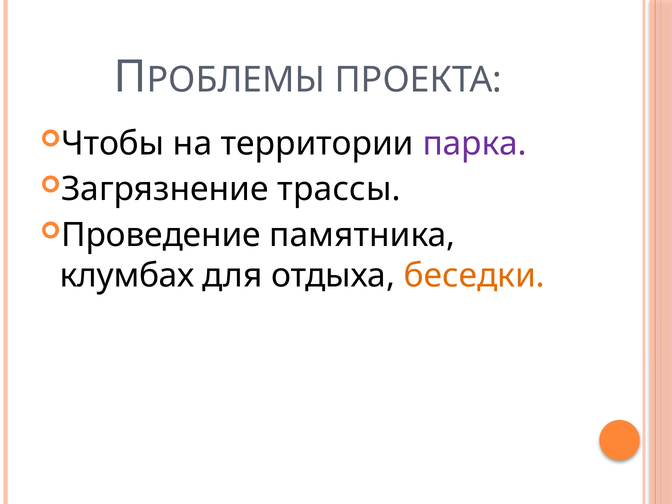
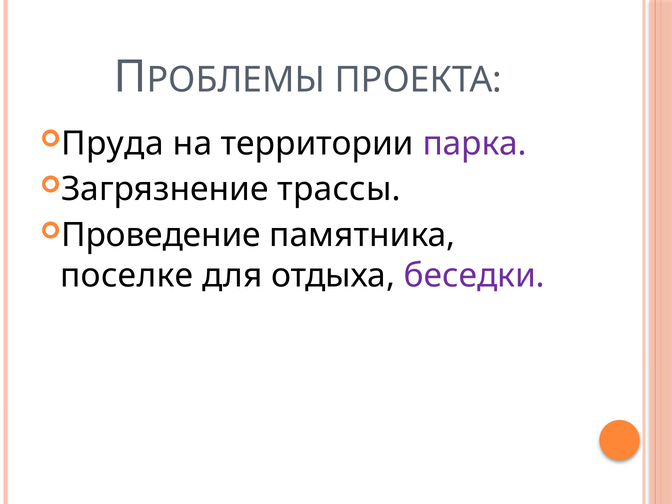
Чтобы: Чтобы -> Пруда
клумбах: клумбах -> поселке
беседки colour: orange -> purple
